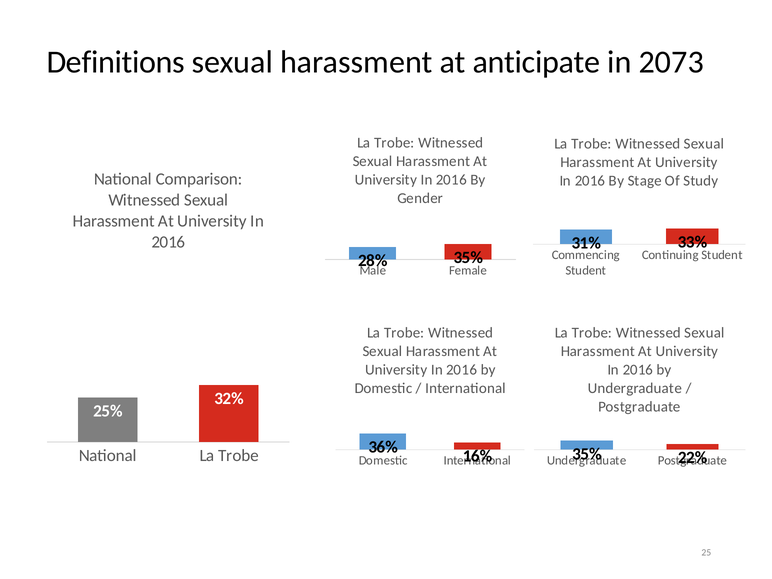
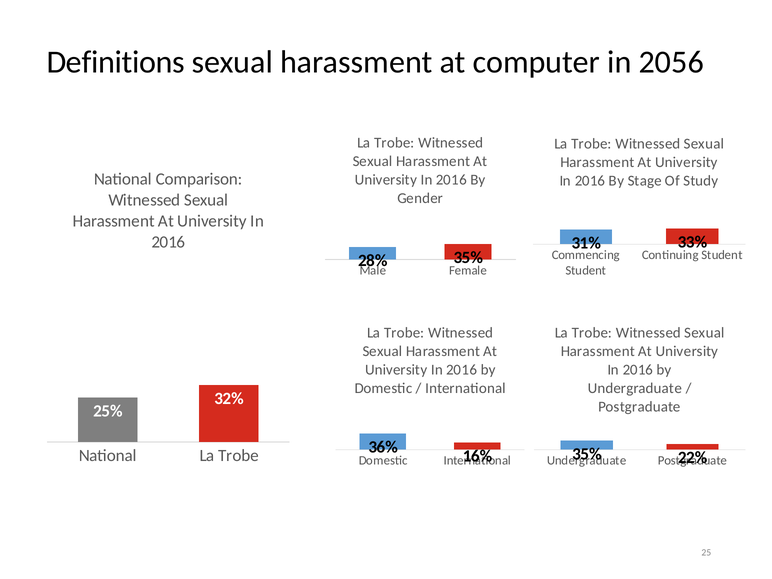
anticipate: anticipate -> computer
2073: 2073 -> 2056
